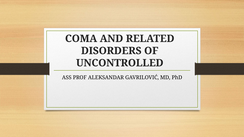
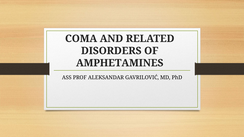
UNCONTROLLED: UNCONTROLLED -> AMPHETAMINES
